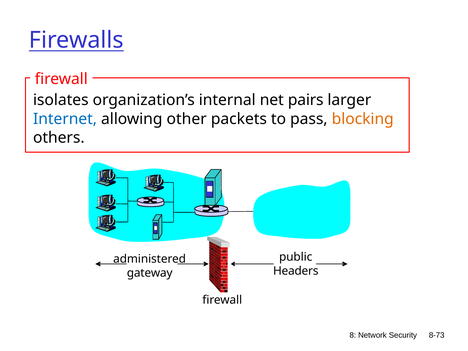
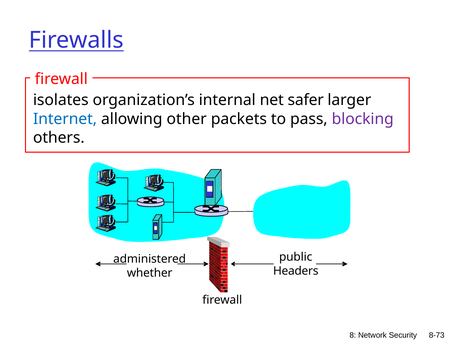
pairs: pairs -> safer
blocking colour: orange -> purple
gateway: gateway -> whether
